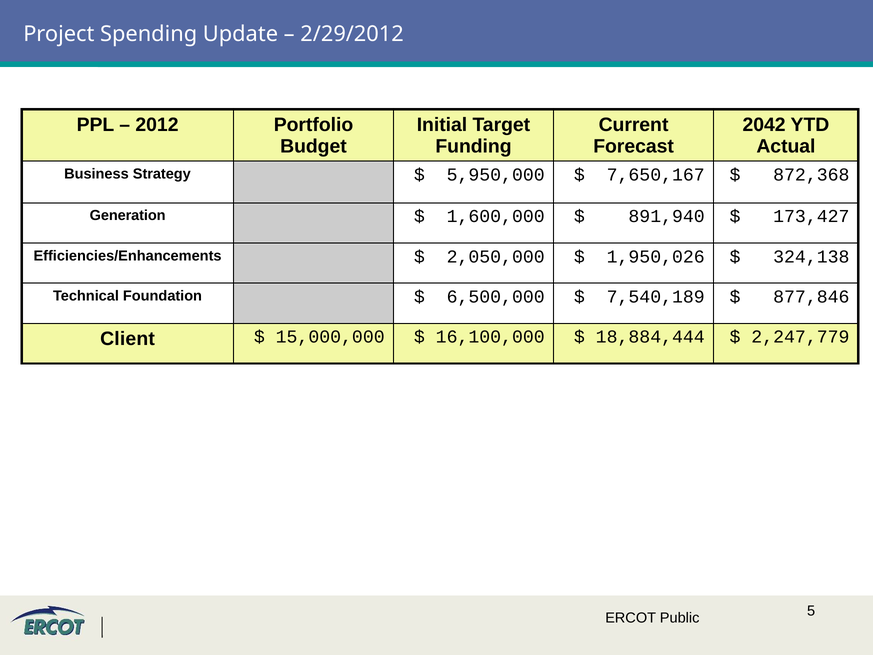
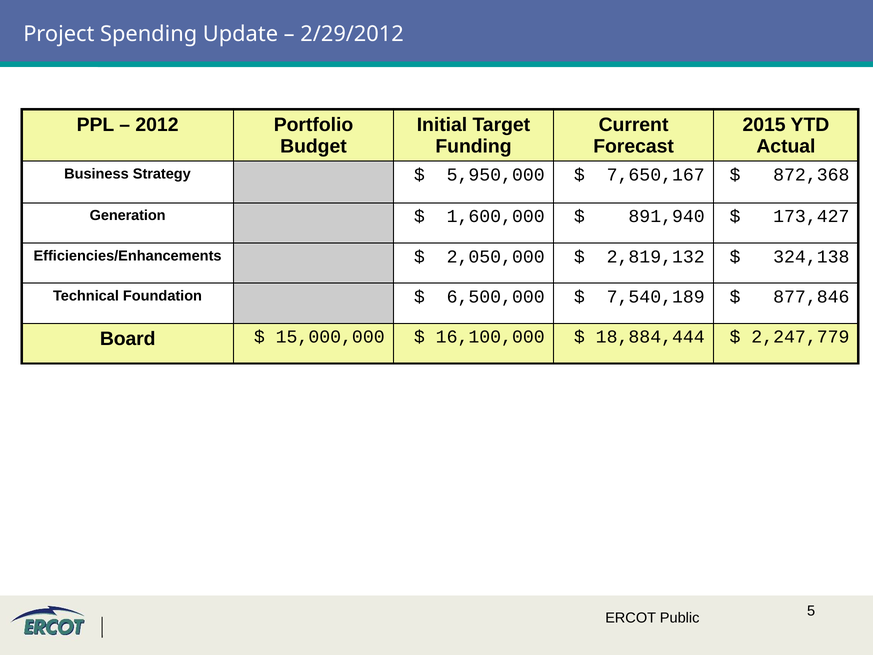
2042: 2042 -> 2015
1,950,026: 1,950,026 -> 2,819,132
Client: Client -> Board
